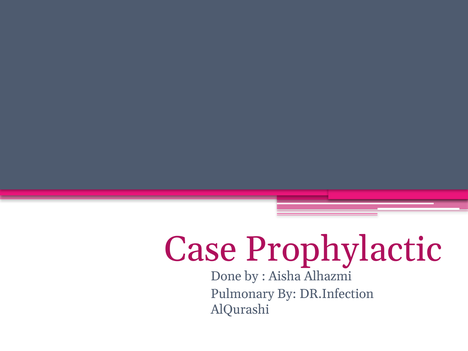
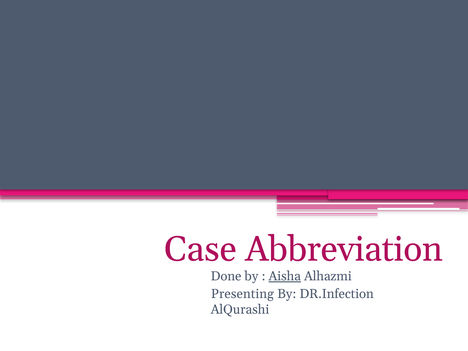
Prophylactic: Prophylactic -> Abbreviation
Aisha underline: none -> present
Pulmonary: Pulmonary -> Presenting
